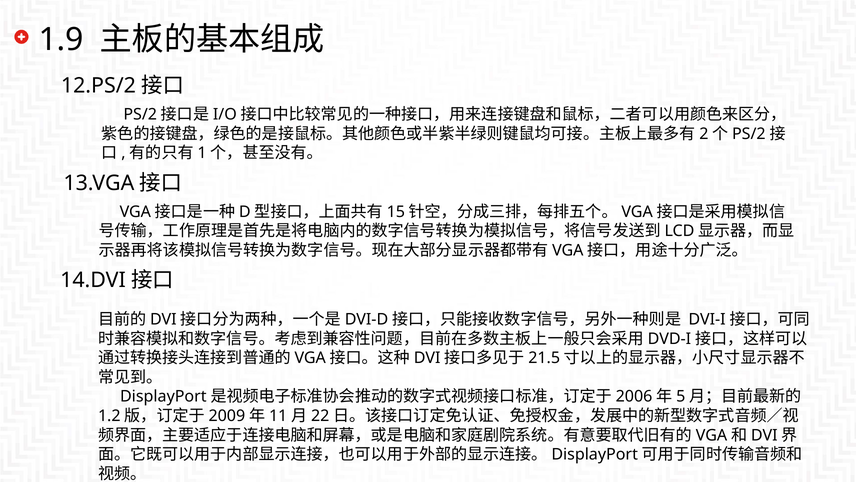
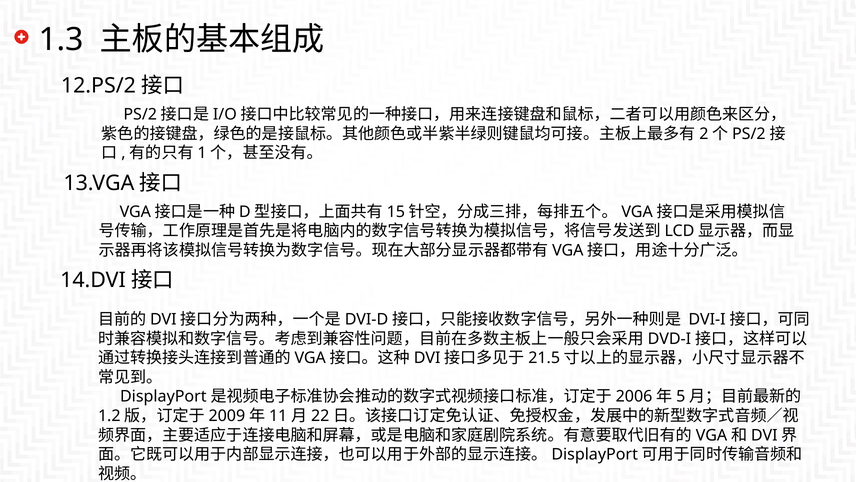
1.9: 1.9 -> 1.3
